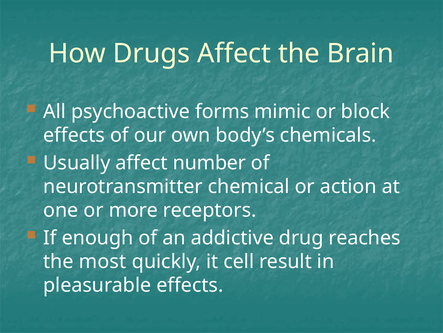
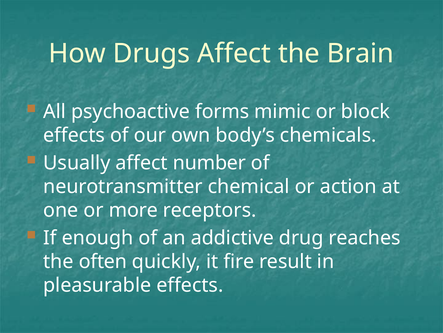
most: most -> often
cell: cell -> fire
